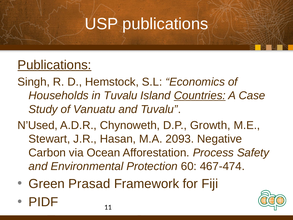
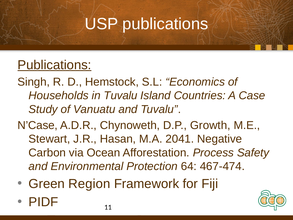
Countries underline: present -> none
N’Used: N’Used -> N’Case
2093: 2093 -> 2041
60: 60 -> 64
Prasad: Prasad -> Region
